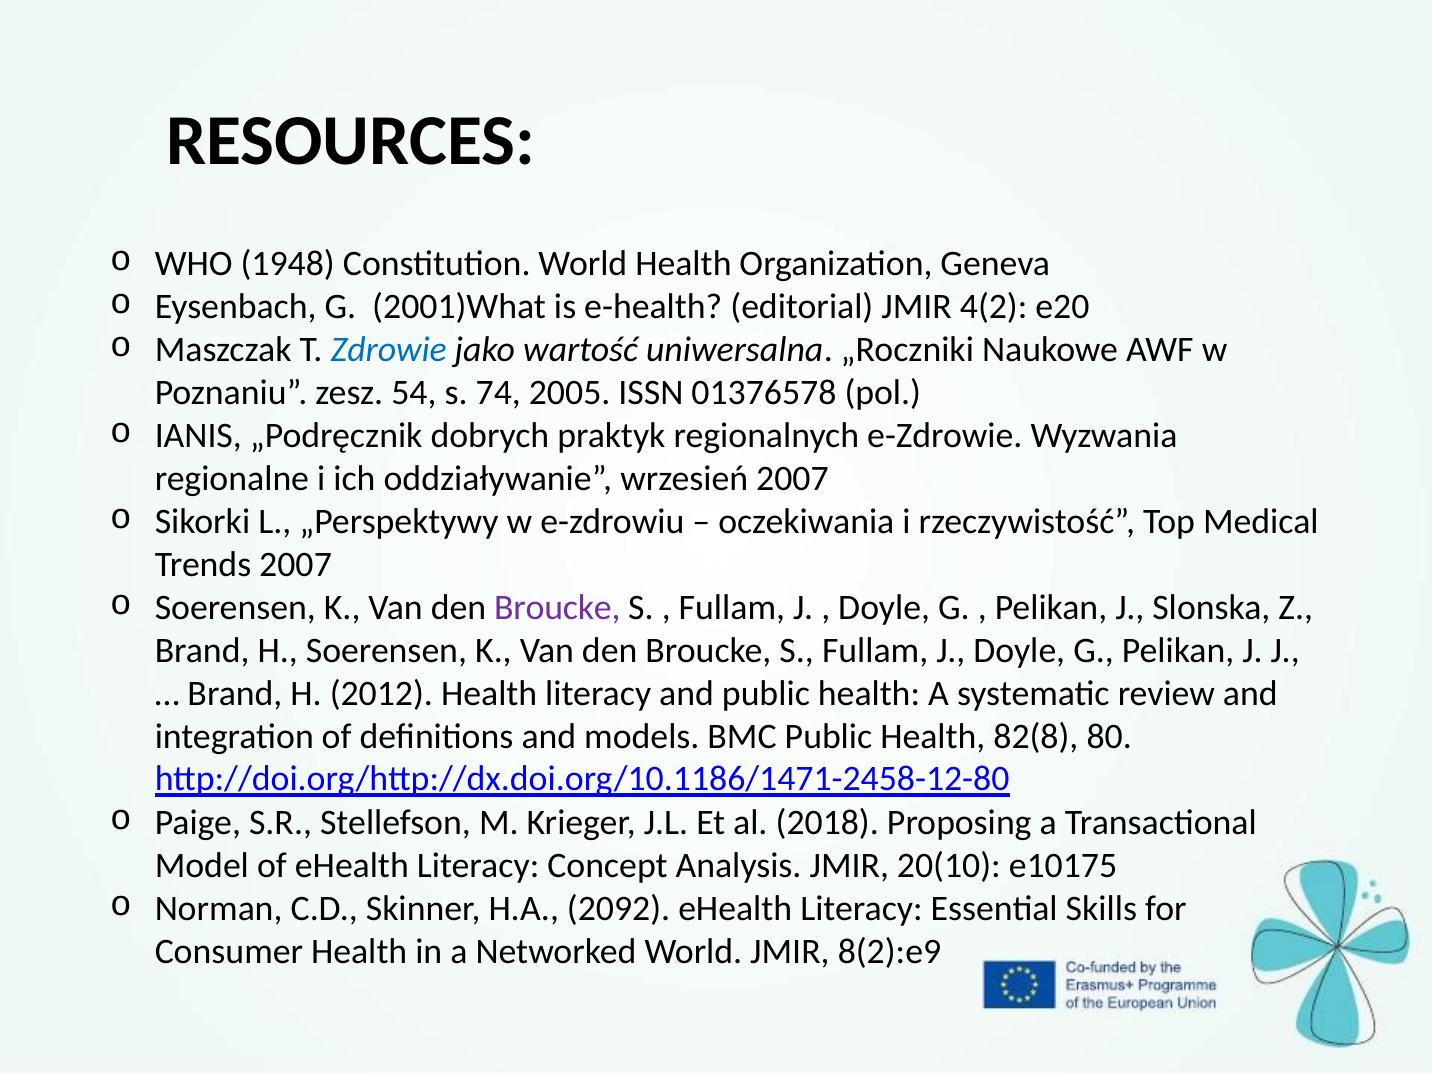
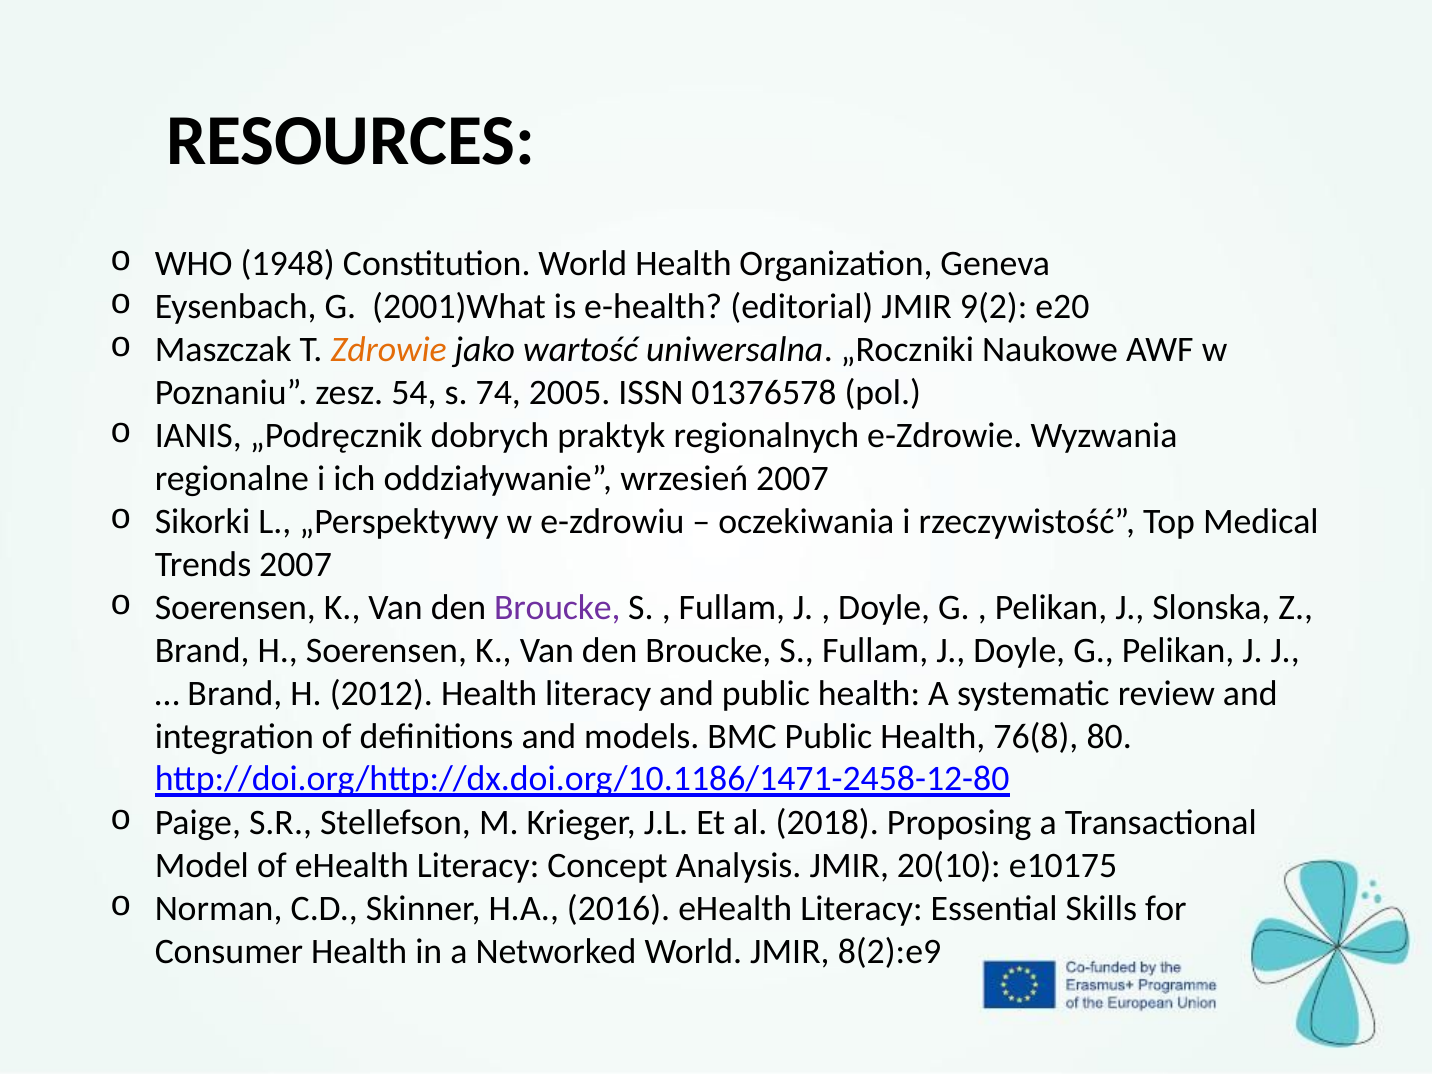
4(2: 4(2 -> 9(2
Zdrowie colour: blue -> orange
82(8: 82(8 -> 76(8
2092: 2092 -> 2016
